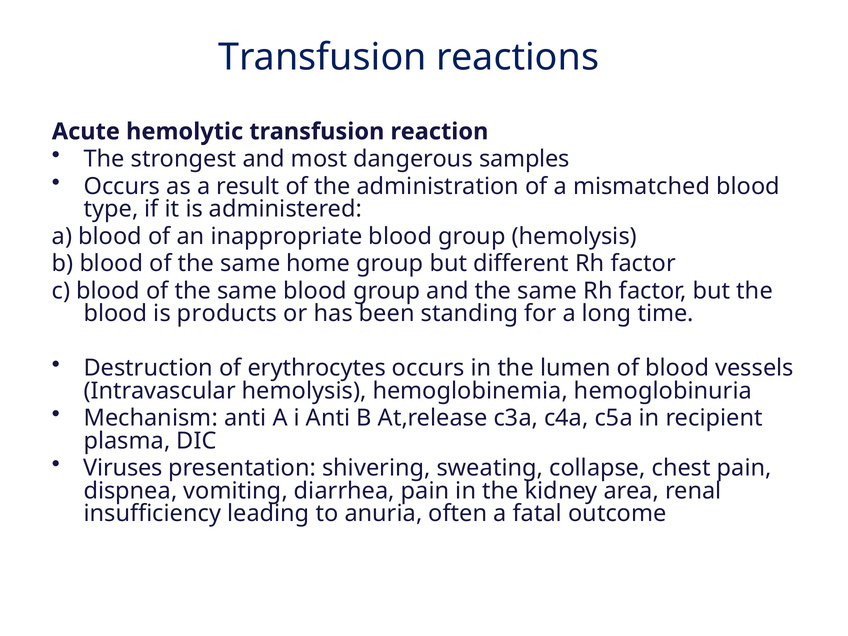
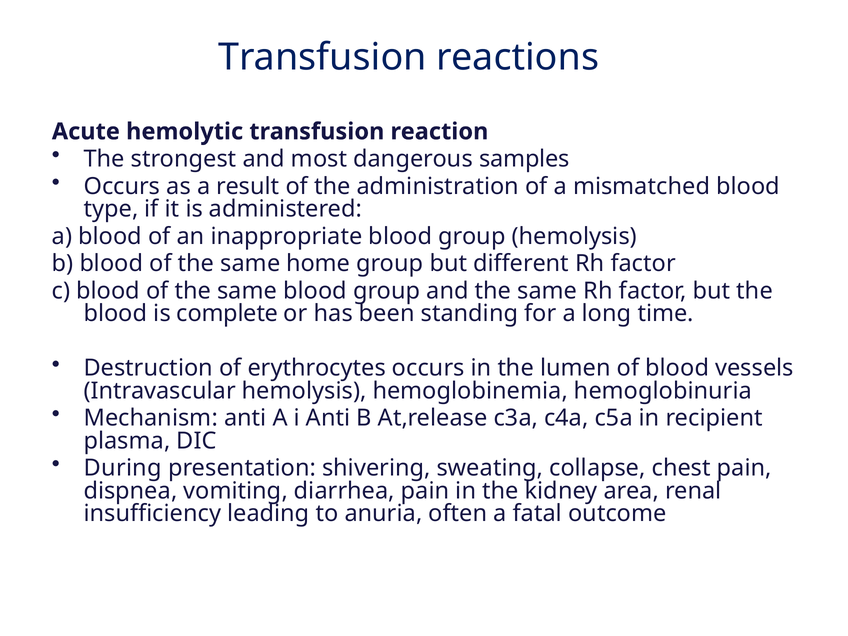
products: products -> complete
Viruses: Viruses -> During
